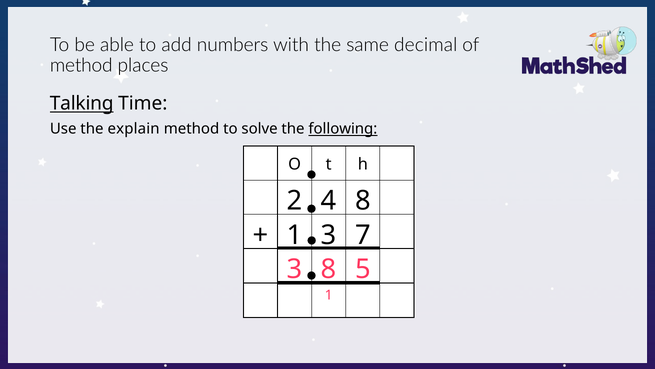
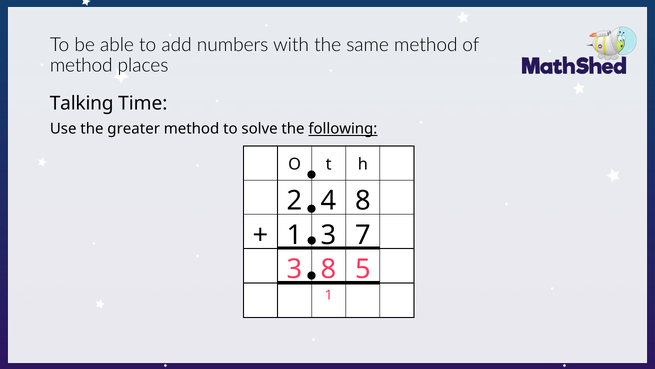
same decimal: decimal -> method
Talking underline: present -> none
explain: explain -> greater
